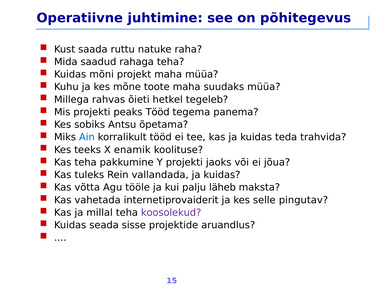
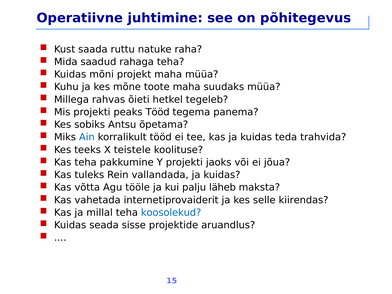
enamik: enamik -> teistele
pingutav: pingutav -> kiirendas
koosolekud colour: purple -> blue
